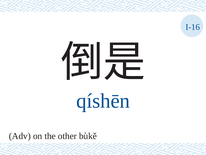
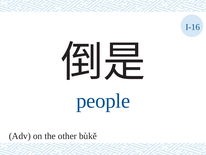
qíshēn: qíshēn -> people
